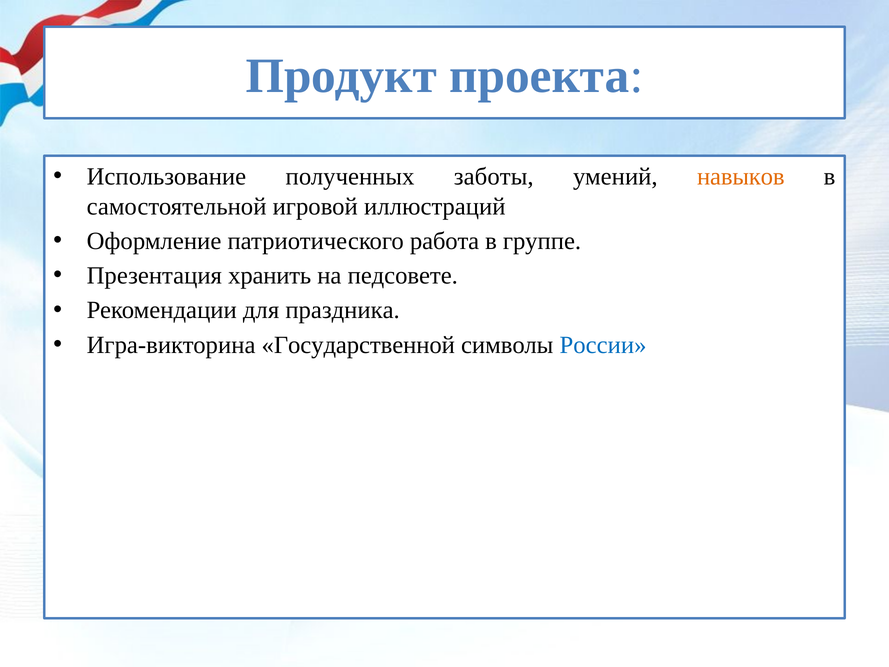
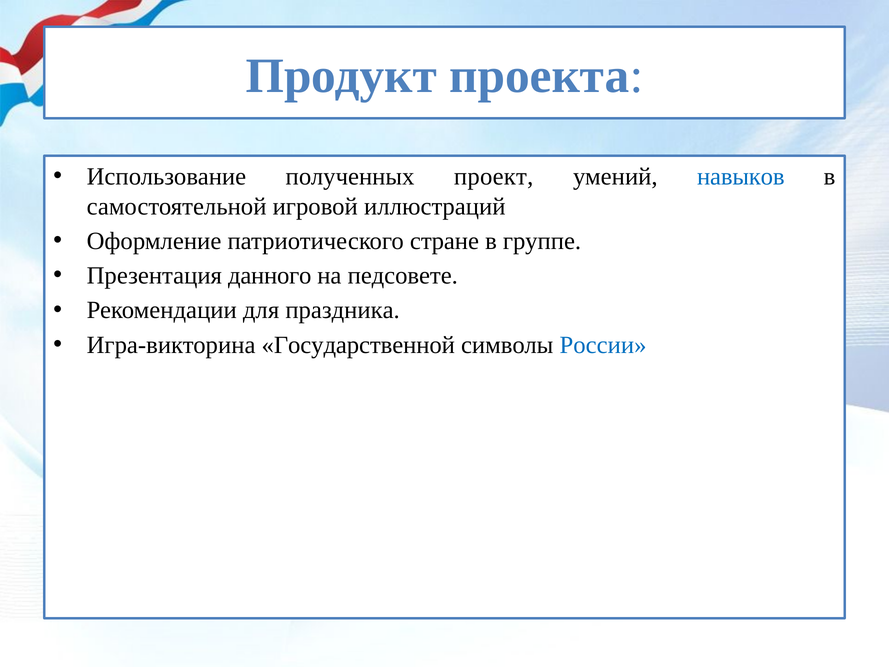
заботы: заботы -> проект
навыков colour: orange -> blue
работа: работа -> стране
хранить: хранить -> данного
